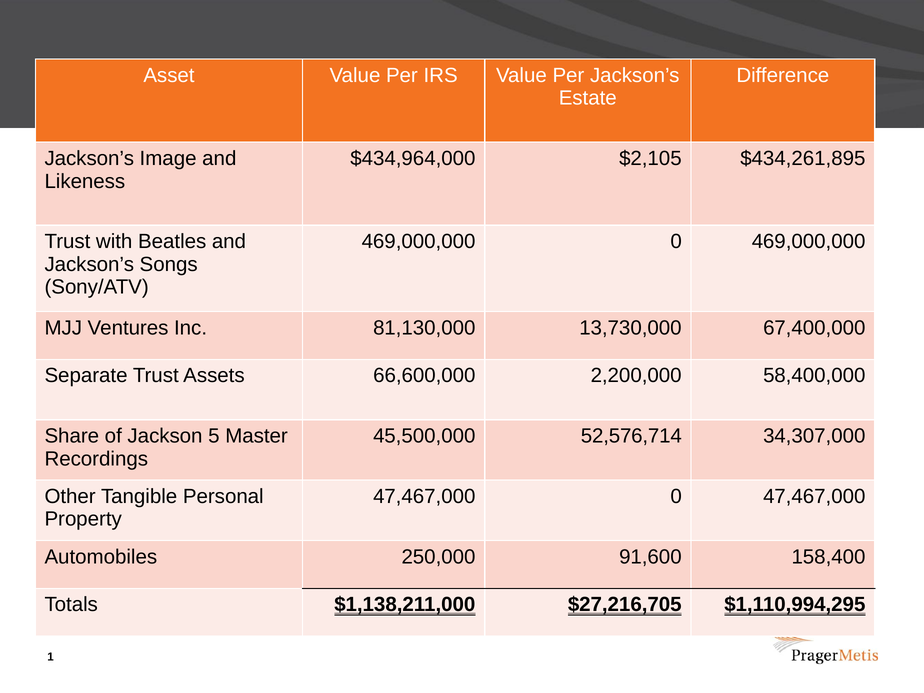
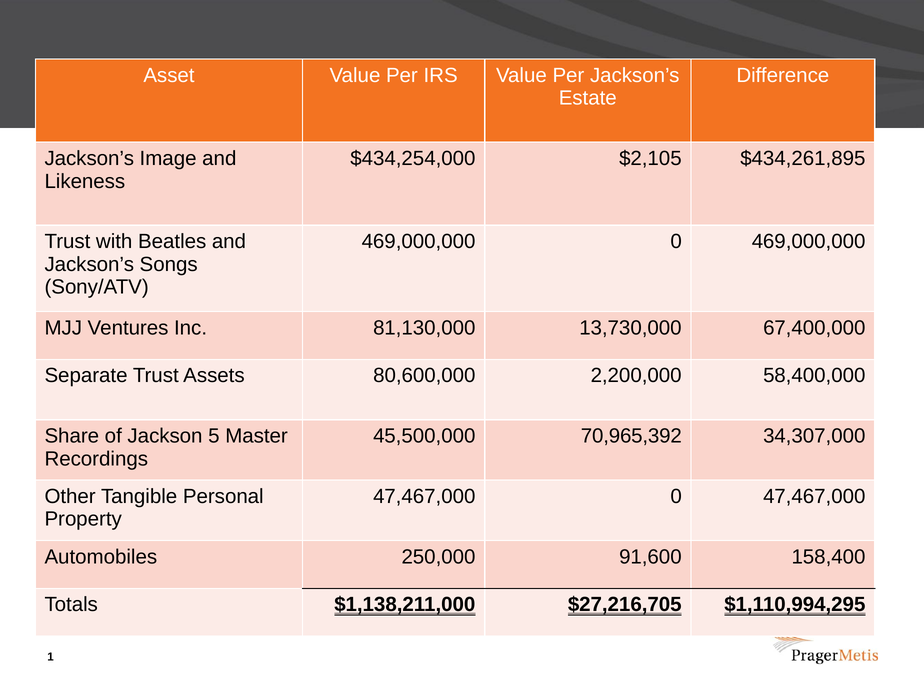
$434,964,000: $434,964,000 -> $434,254,000
66,600,000: 66,600,000 -> 80,600,000
52,576,714: 52,576,714 -> 70,965,392
